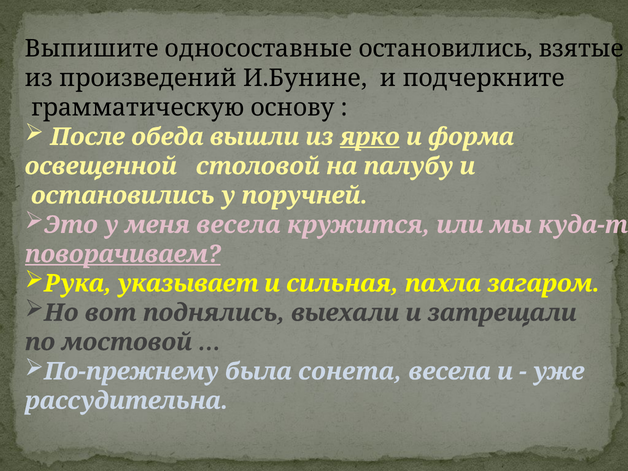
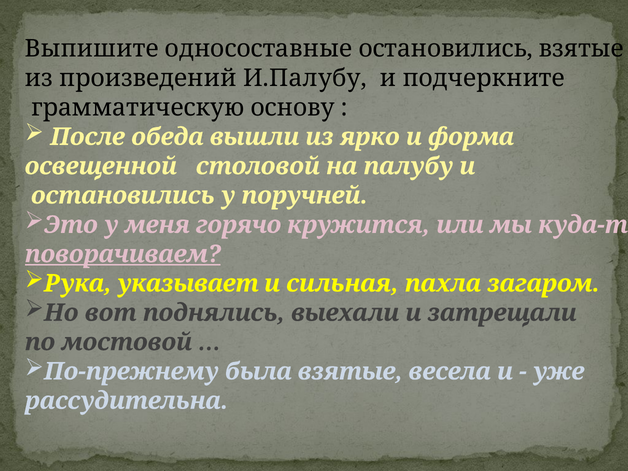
И.Бунине: И.Бунине -> И.Палубу
ярко underline: present -> none
меня весела: весела -> горячо
была сонета: сонета -> взятые
